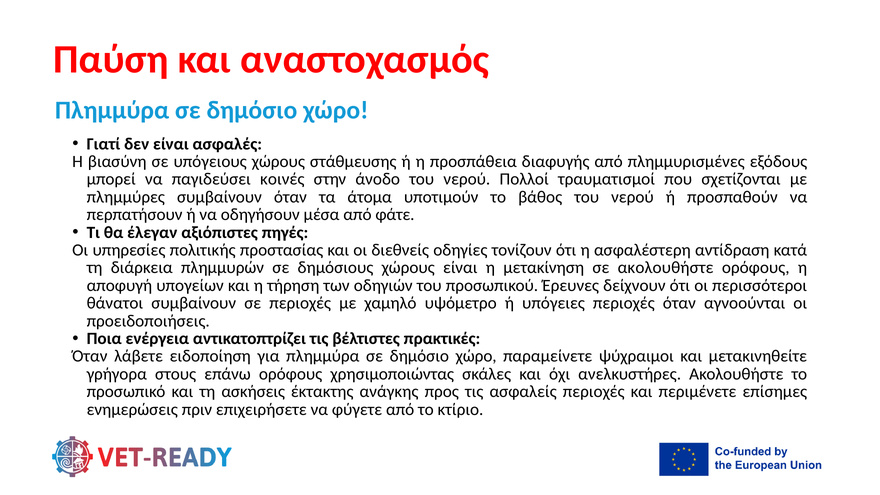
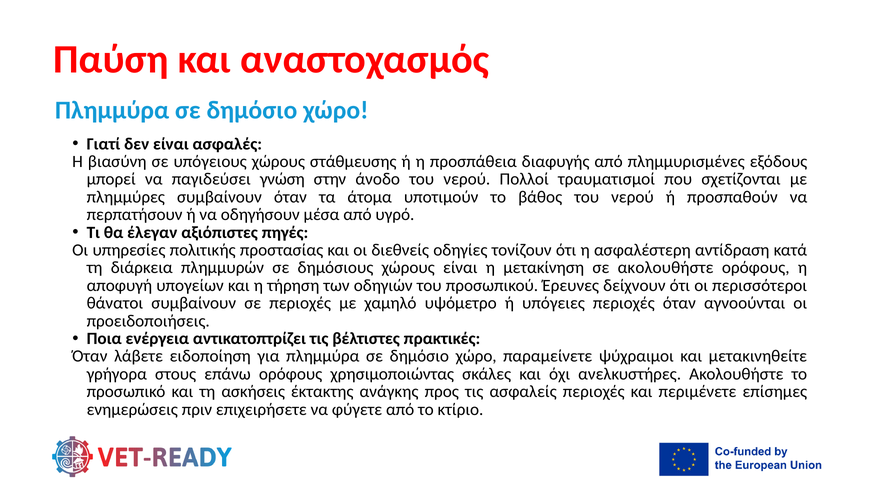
κοινές: κοινές -> γνώση
φάτε: φάτε -> υγρό
